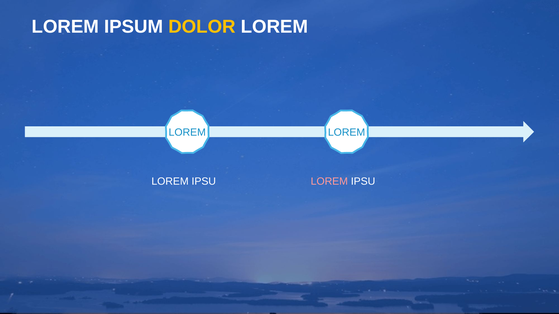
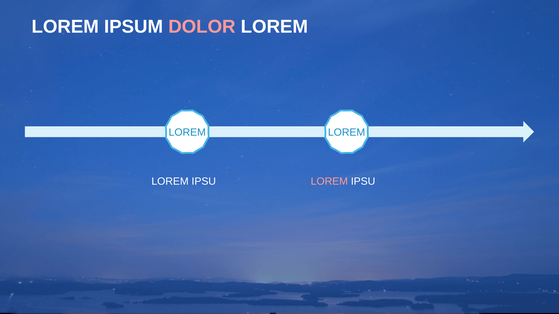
DOLOR colour: yellow -> pink
